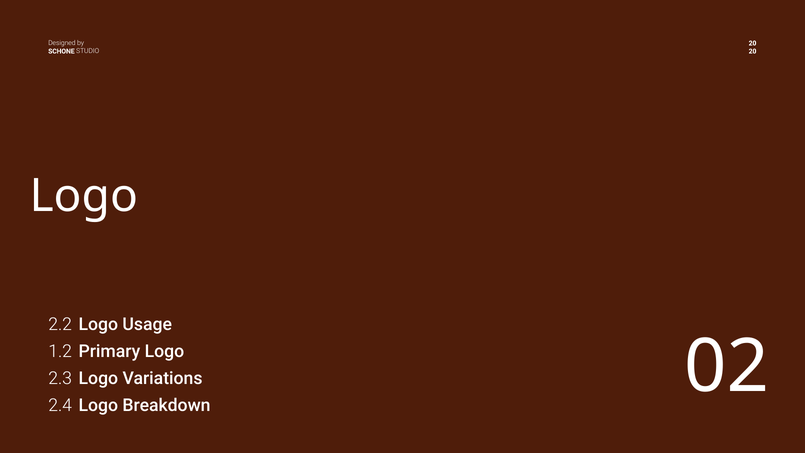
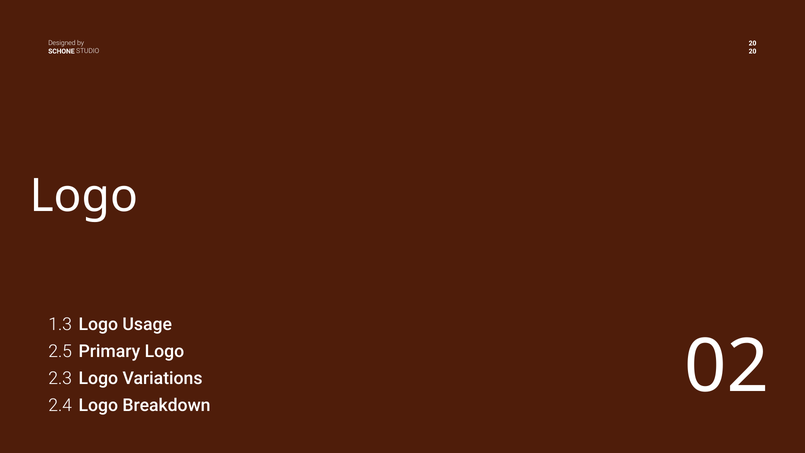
2.2: 2.2 -> 1.3
1.2: 1.2 -> 2.5
